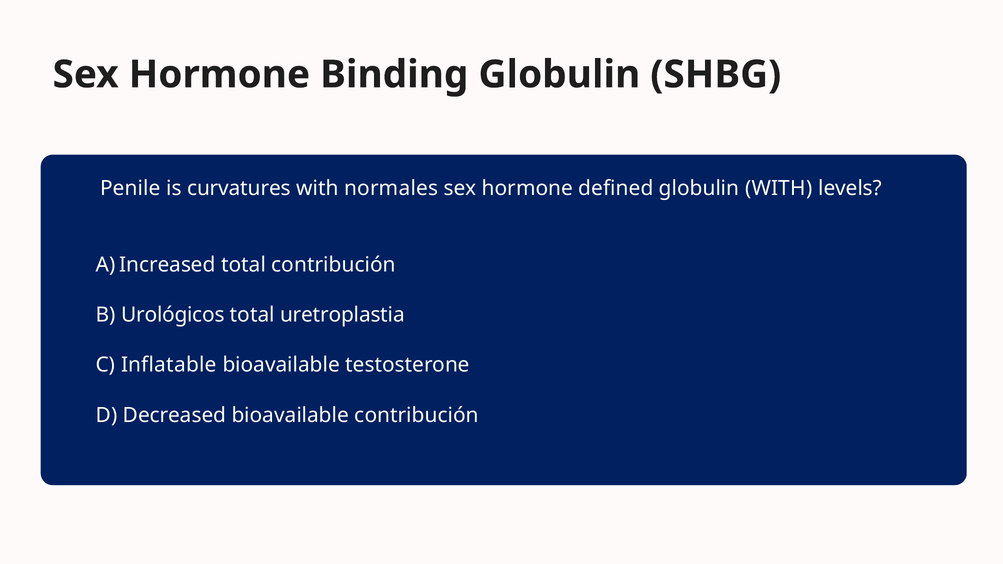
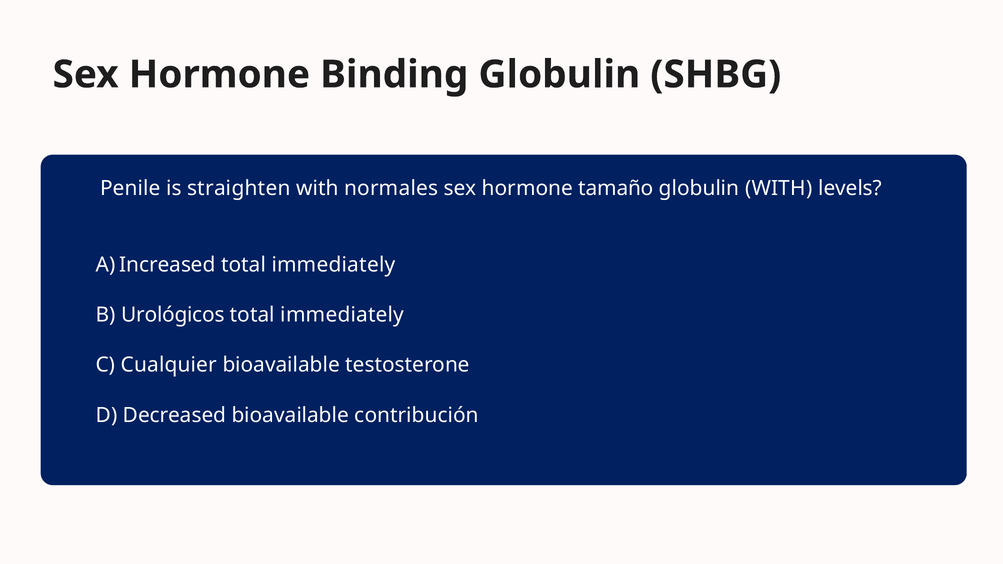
curvatures: curvatures -> straighten
defined: defined -> tamaño
contribución at (333, 265): contribución -> immediately
uretroplastia at (342, 315): uretroplastia -> immediately
Inflatable: Inflatable -> Cualquier
